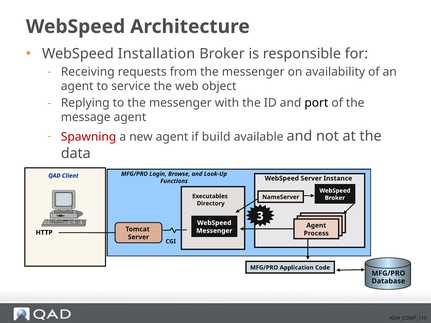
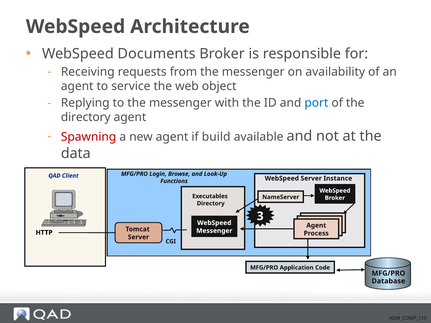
Installation: Installation -> Documents
port colour: black -> blue
message at (86, 117): message -> directory
